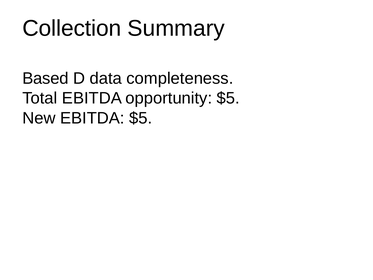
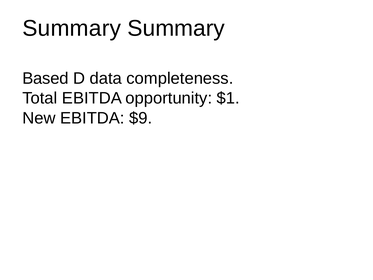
Collection at (72, 28): Collection -> Summary
opportunity $5: $5 -> $1
EBITDA $5: $5 -> $9
